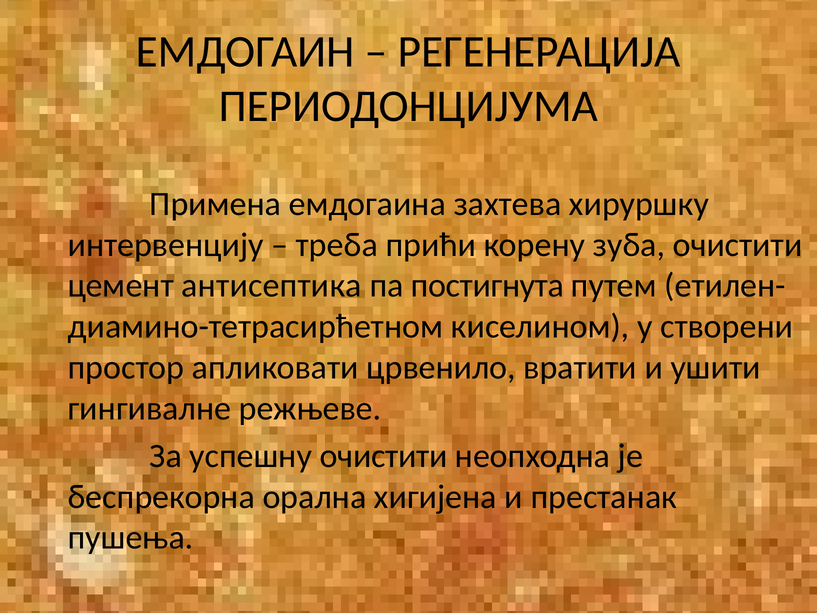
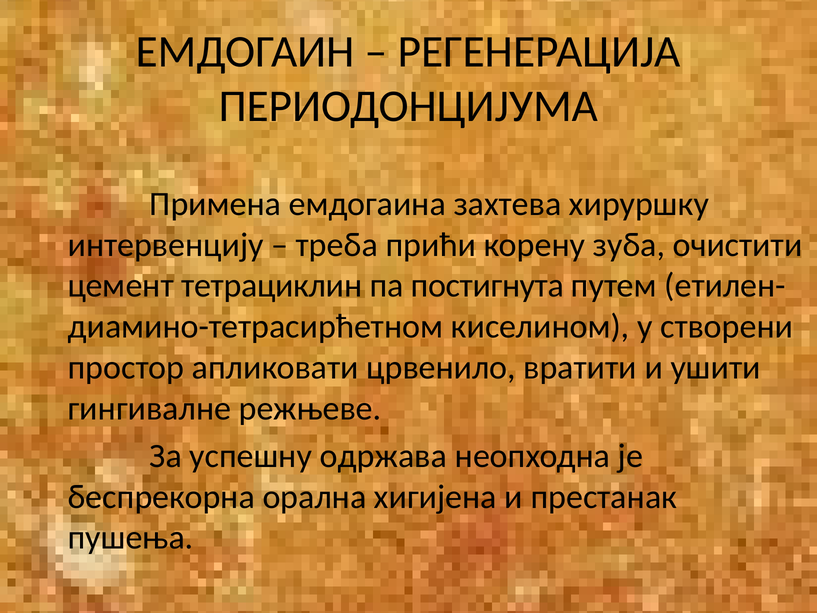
антисептика: антисептика -> тетрациклин
успешну очистити: очистити -> одржава
